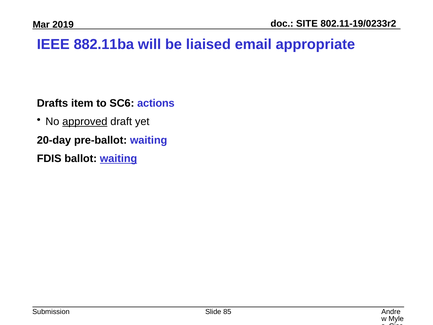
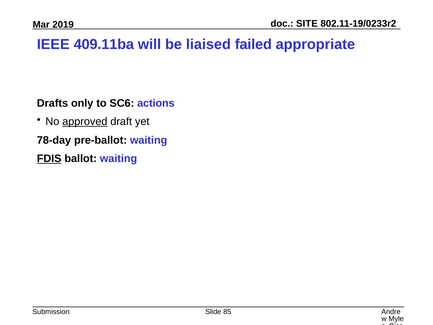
882.11ba: 882.11ba -> 409.11ba
email: email -> failed
item: item -> only
20-day: 20-day -> 78-day
FDIS underline: none -> present
waiting at (119, 158) underline: present -> none
